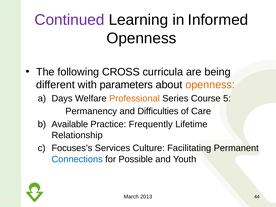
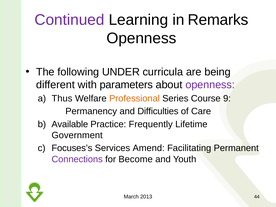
Informed: Informed -> Remarks
CROSS: CROSS -> UNDER
openness at (210, 85) colour: orange -> purple
Days: Days -> Thus
5: 5 -> 9
Relationship: Relationship -> Government
Culture: Culture -> Amend
Connections colour: blue -> purple
Possible: Possible -> Become
